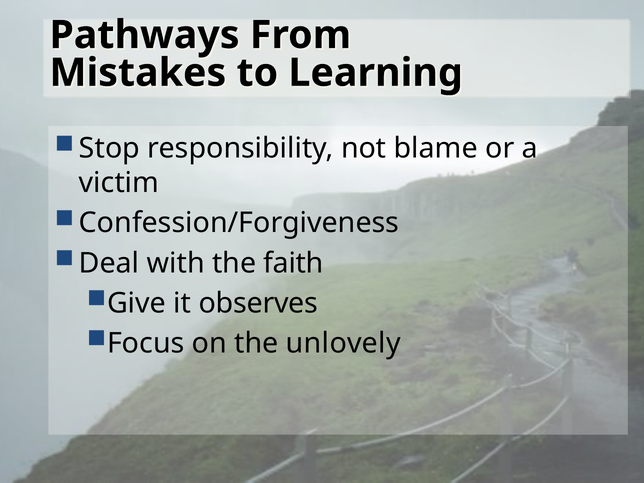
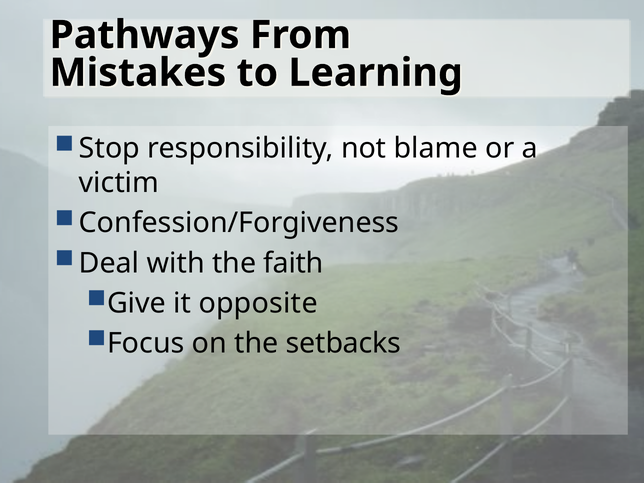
observes: observes -> opposite
unlovely: unlovely -> setbacks
